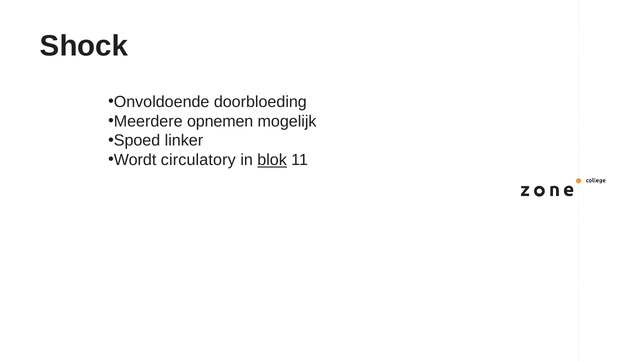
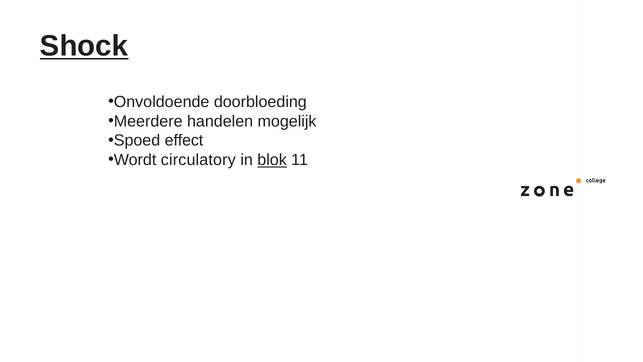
Shock underline: none -> present
opnemen: opnemen -> handelen
linker: linker -> effect
